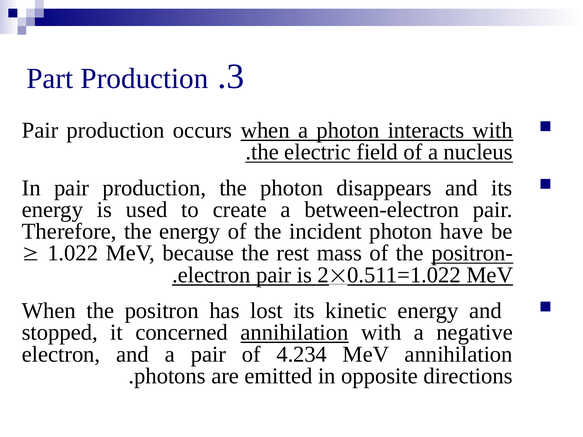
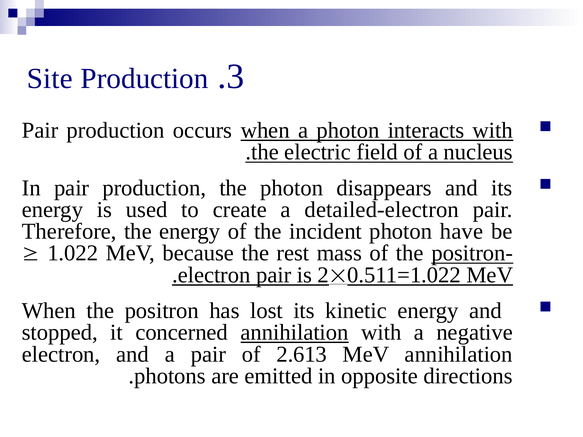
Part: Part -> Site
between-electron: between-electron -> detailed-electron
4.234: 4.234 -> 2.613
